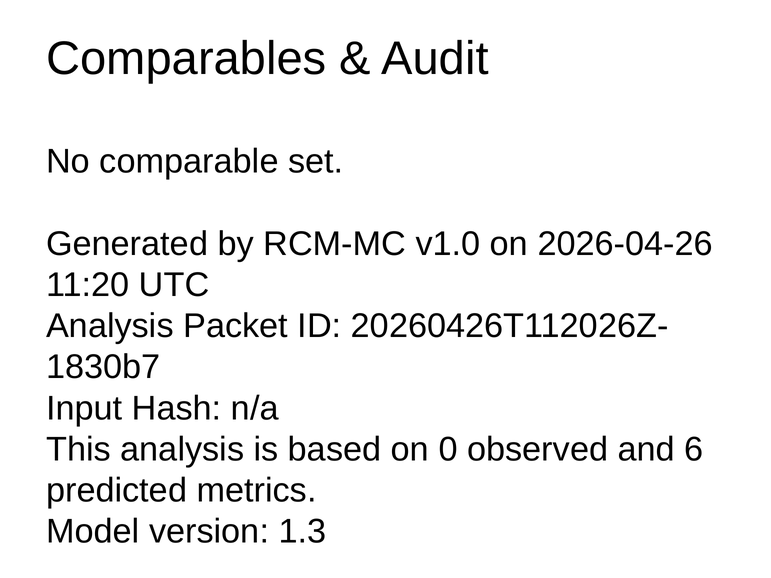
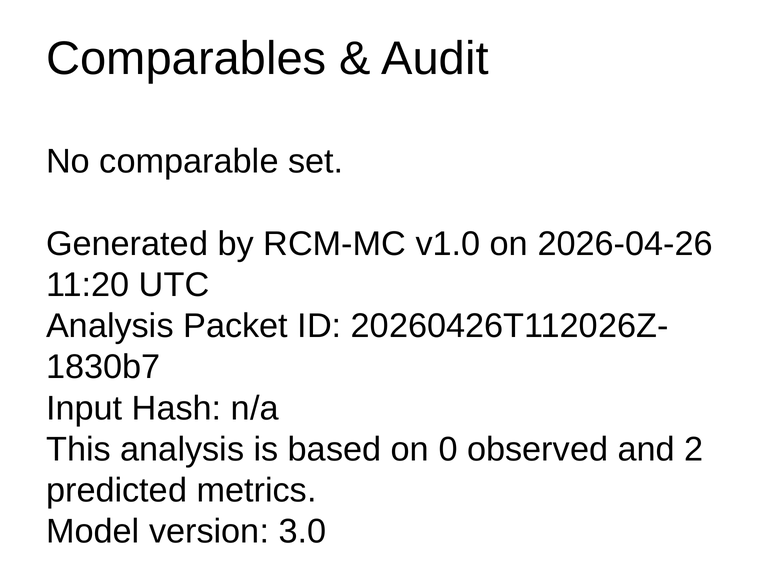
6: 6 -> 2
1.3: 1.3 -> 3.0
